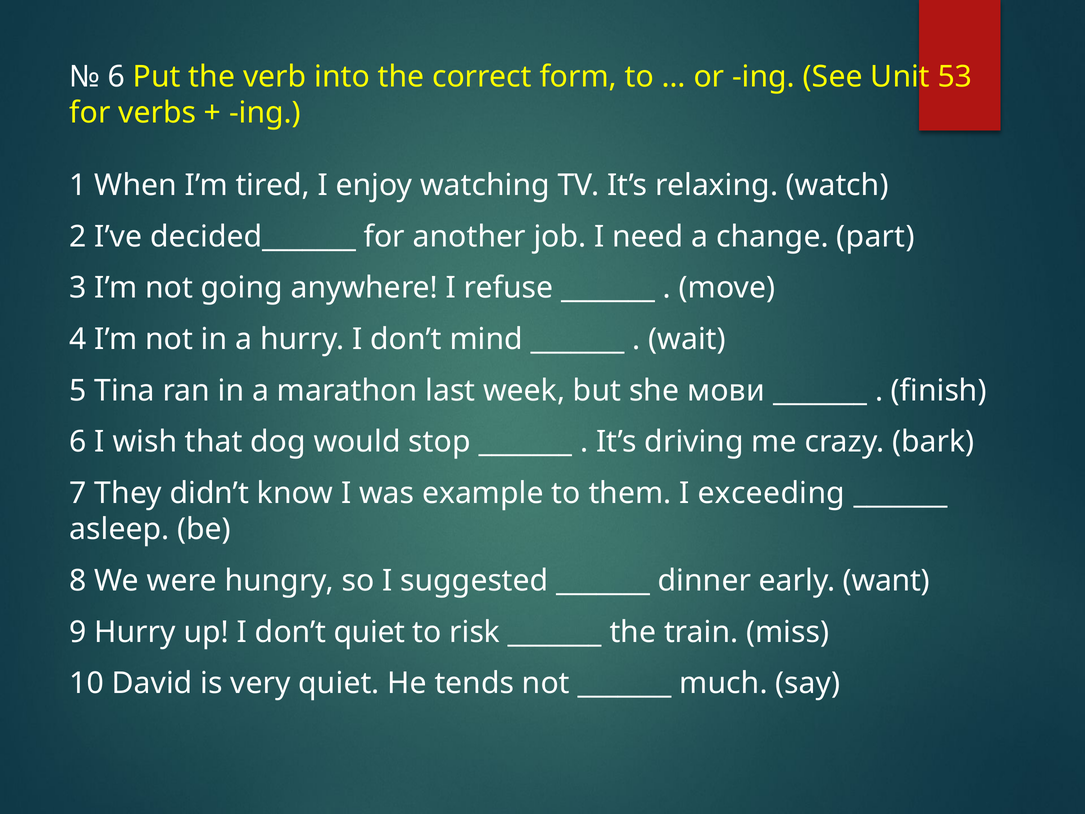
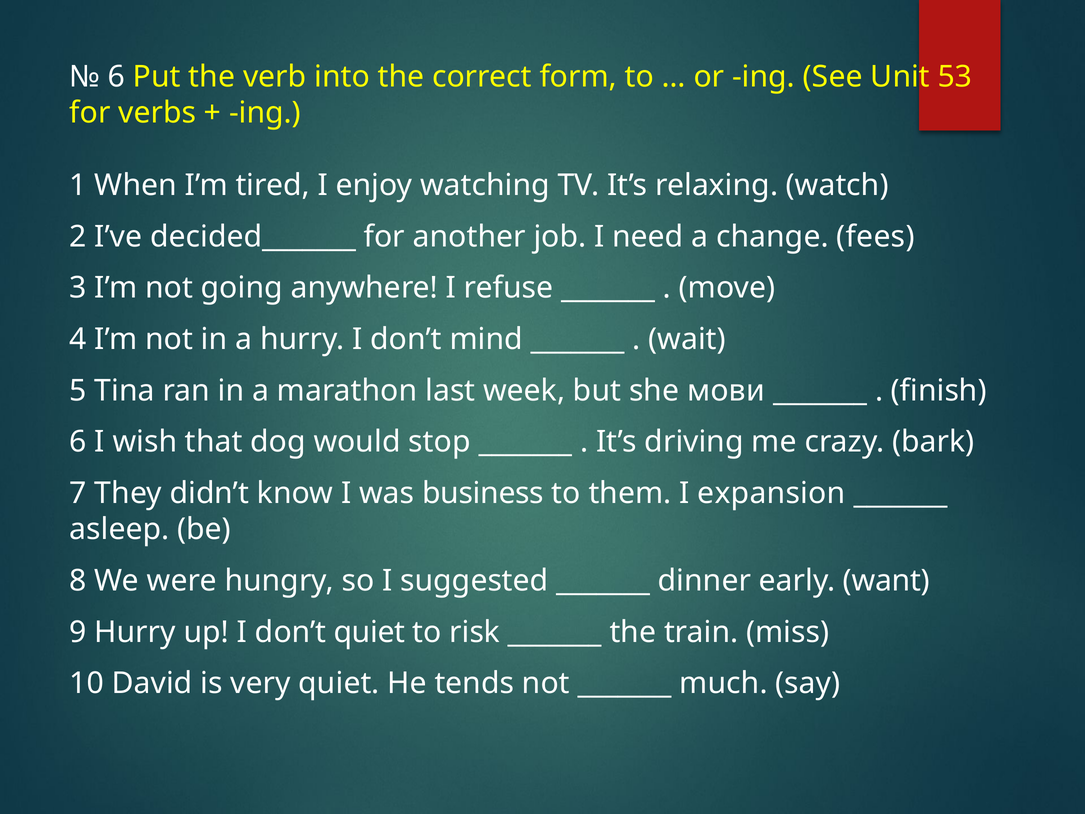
part: part -> fees
example: example -> business
exceeding: exceeding -> expansion
